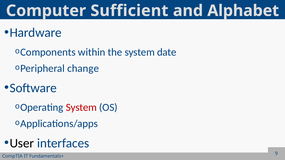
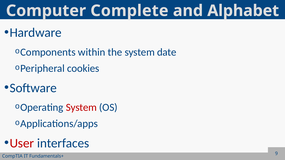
Sufficient: Sufficient -> Complete
change: change -> cookies
User colour: black -> red
